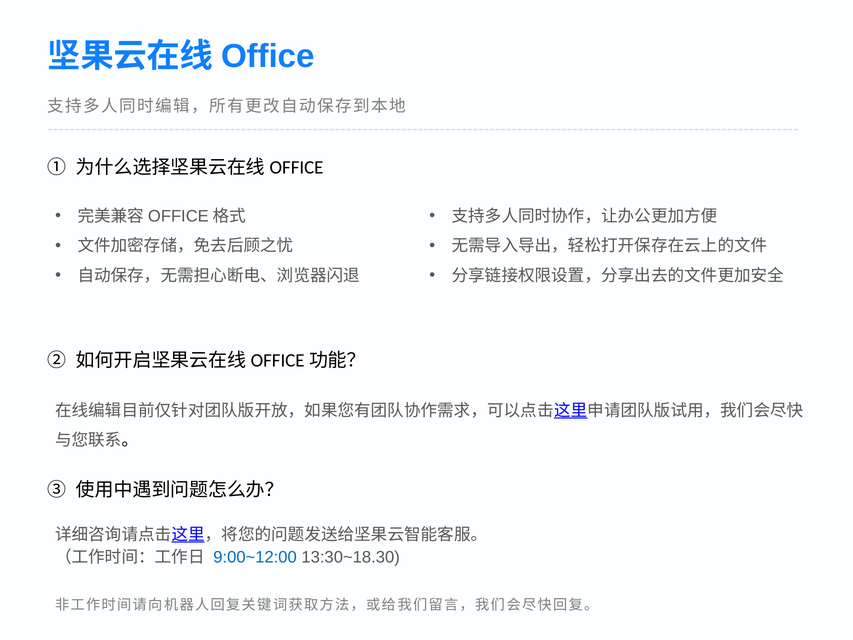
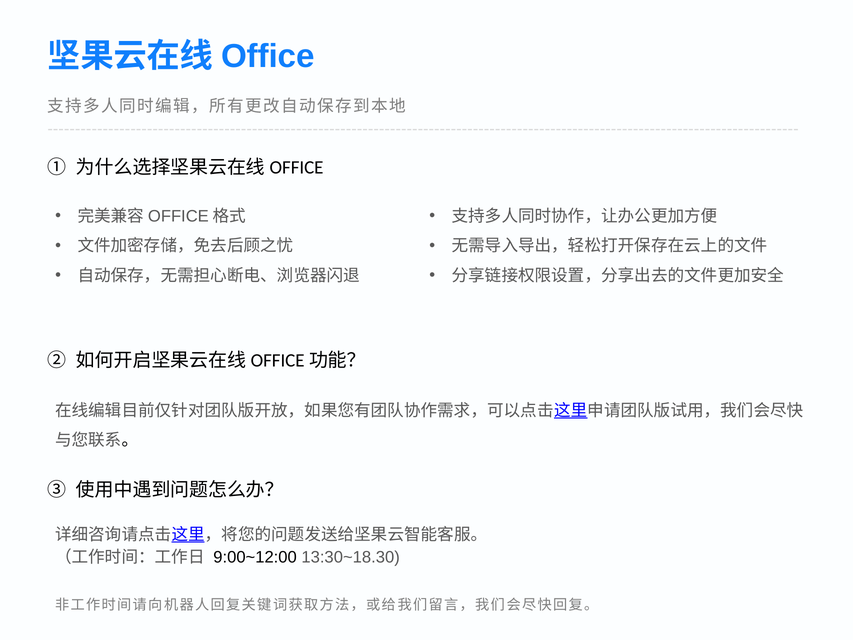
9:00~12:00 colour: blue -> black
